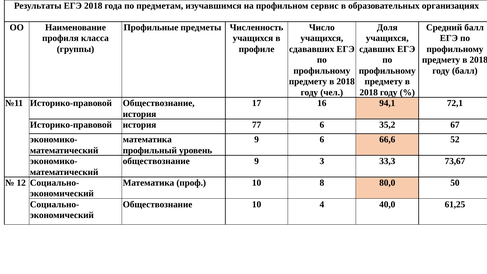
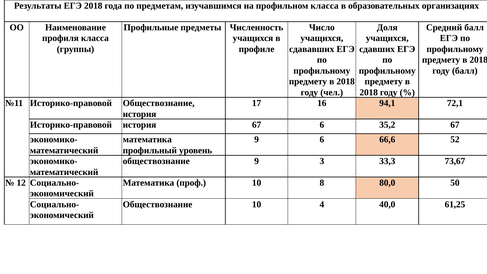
профильном сервис: сервис -> класса
история 77: 77 -> 67
